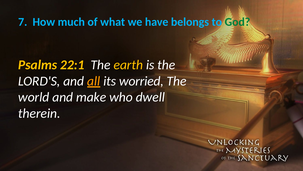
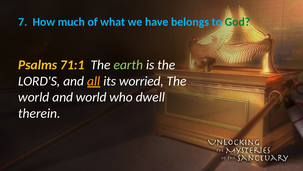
22:1: 22:1 -> 71:1
earth colour: yellow -> light green
and make: make -> world
